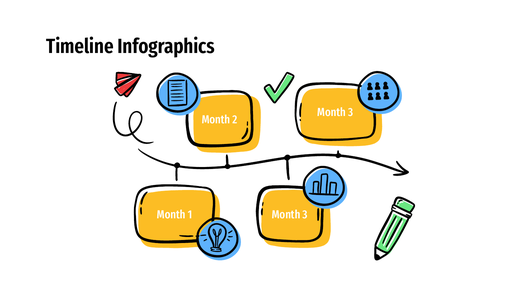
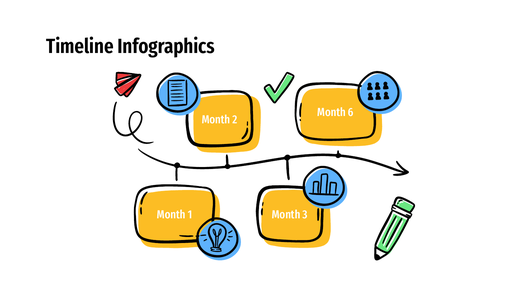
3 at (351, 112): 3 -> 6
